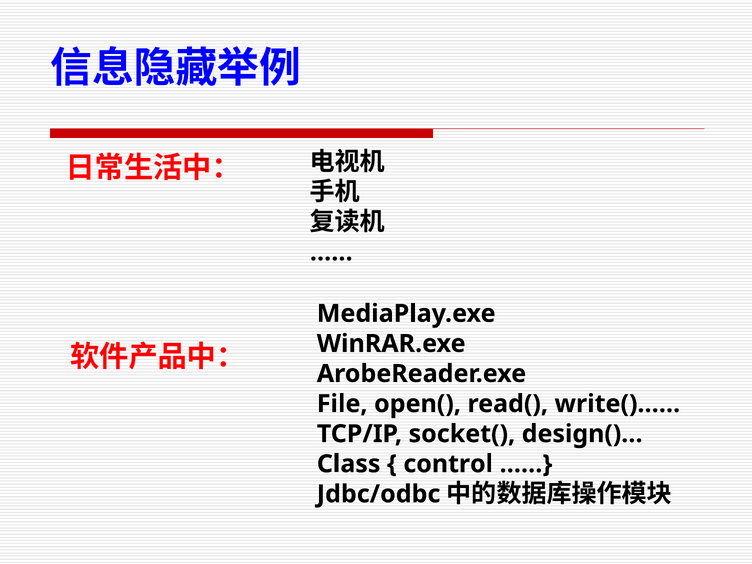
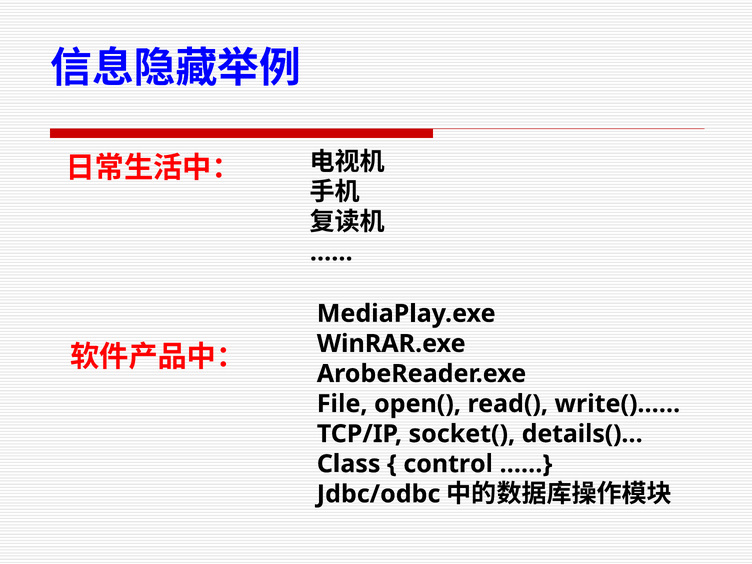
design()…: design()… -> details()…
